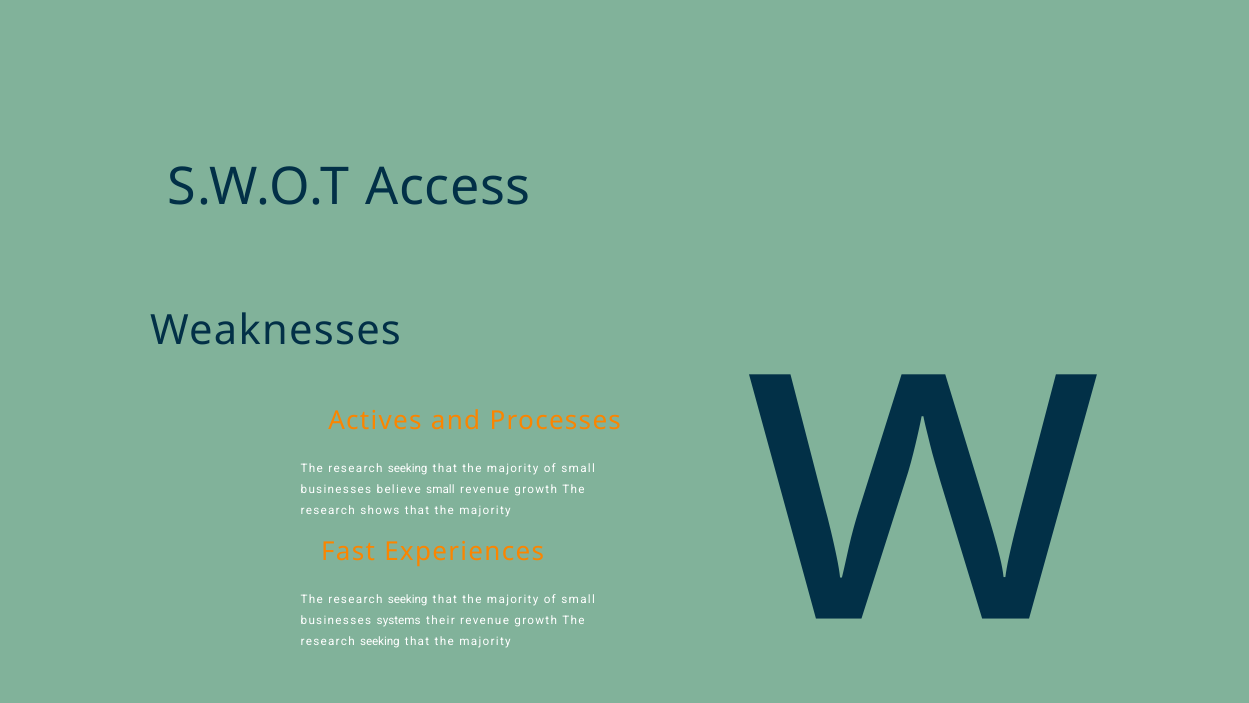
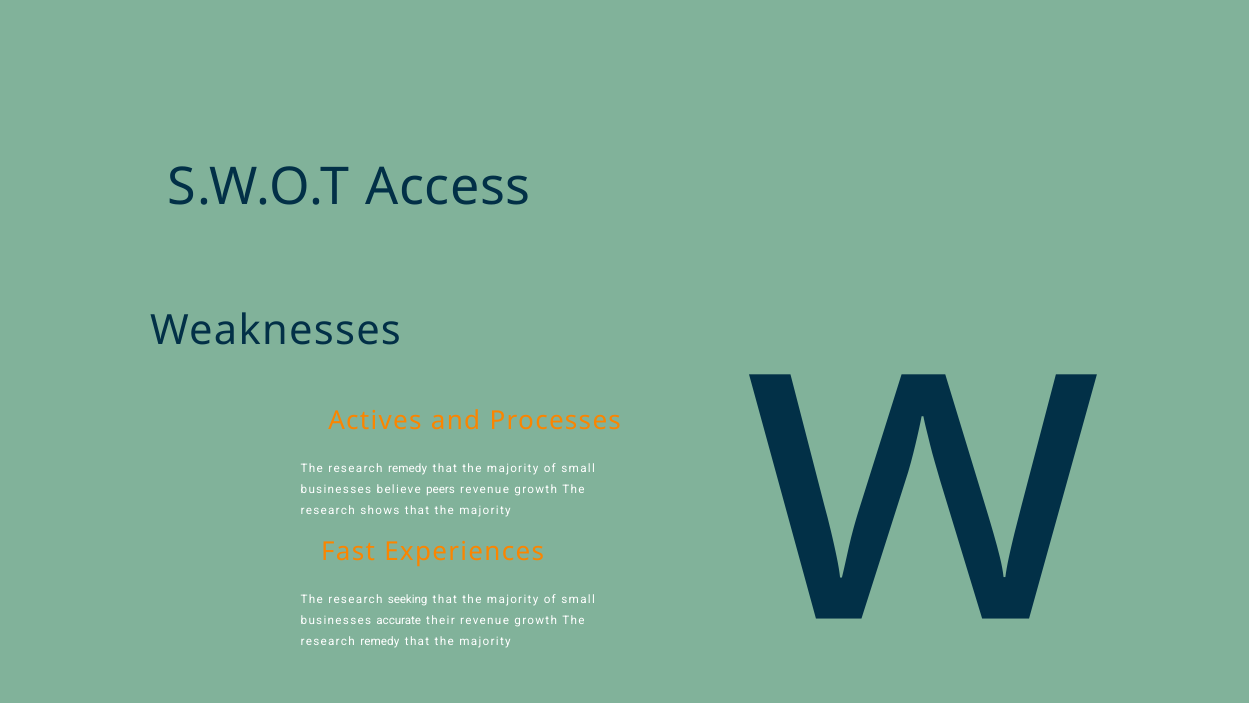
seeking at (408, 468): seeking -> remedy
believe small: small -> peers
systems: systems -> accurate
seeking at (380, 642): seeking -> remedy
